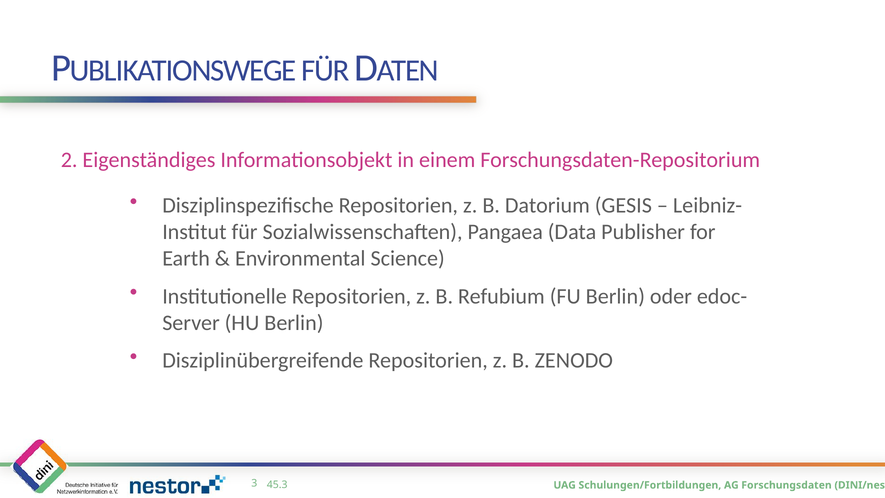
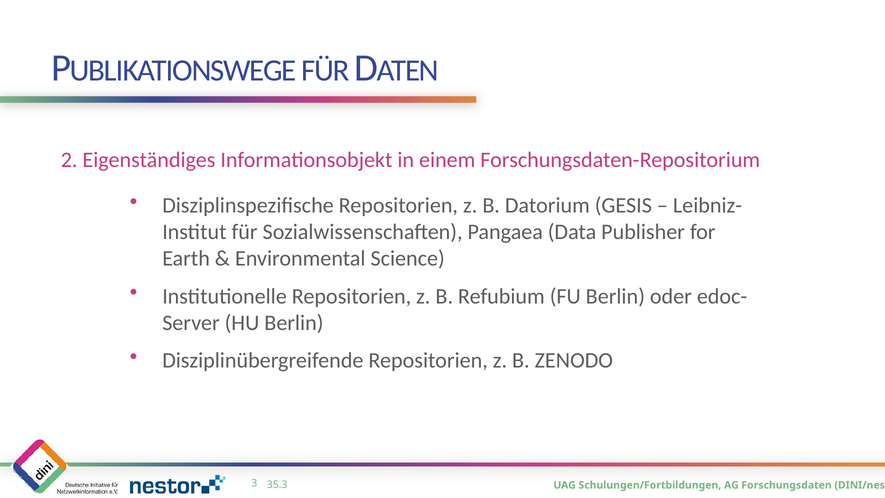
45.3: 45.3 -> 35.3
